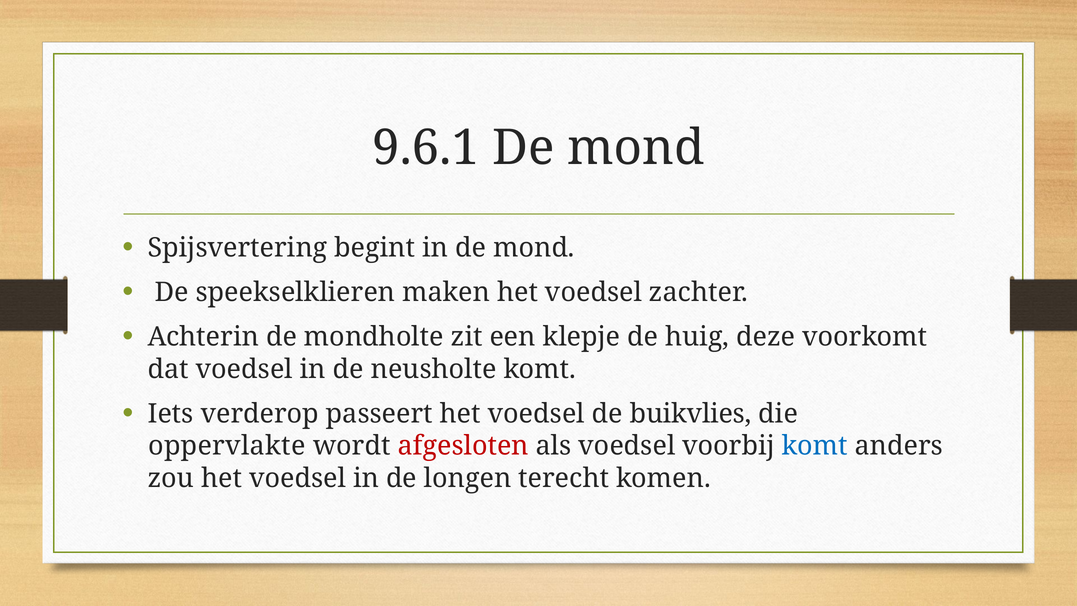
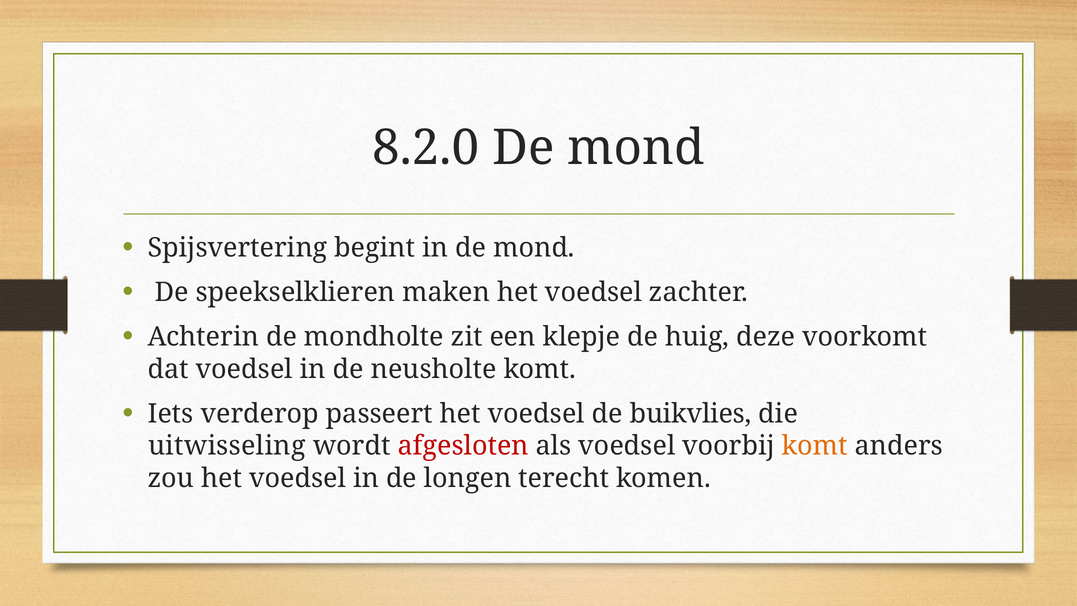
9.6.1: 9.6.1 -> 8.2.0
oppervlakte: oppervlakte -> uitwisseling
komt at (815, 446) colour: blue -> orange
